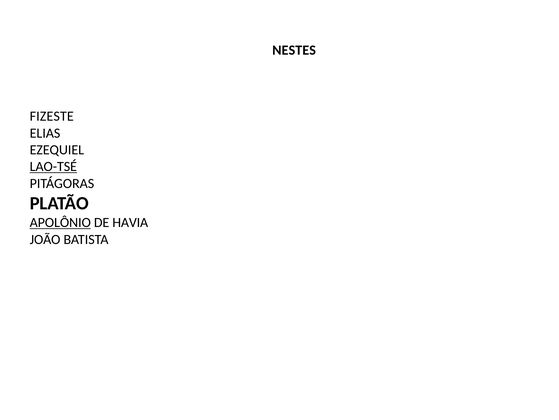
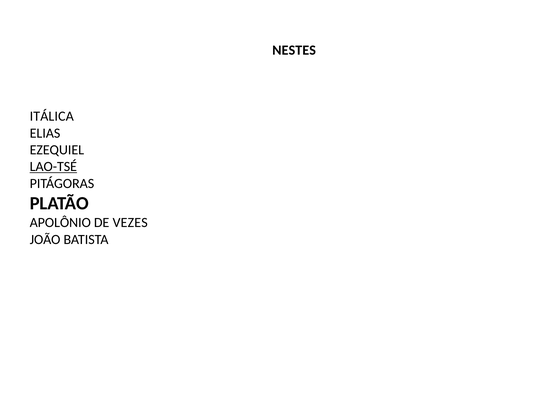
FIZESTE: FIZESTE -> ITÁLICA
APOLÔNIO underline: present -> none
HAVIA: HAVIA -> VEZES
